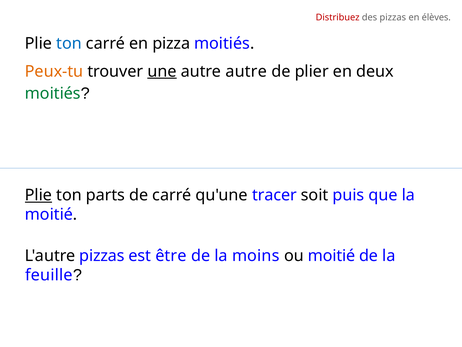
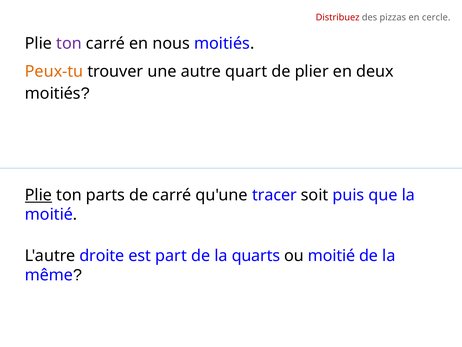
élèves: élèves -> cercle
ton at (69, 43) colour: blue -> purple
pizza: pizza -> nous
une underline: present -> none
autre autre: autre -> quart
moitiés at (53, 93) colour: green -> black
L'autre pizzas: pizzas -> droite
être: être -> part
moins: moins -> quarts
feuille: feuille -> même
